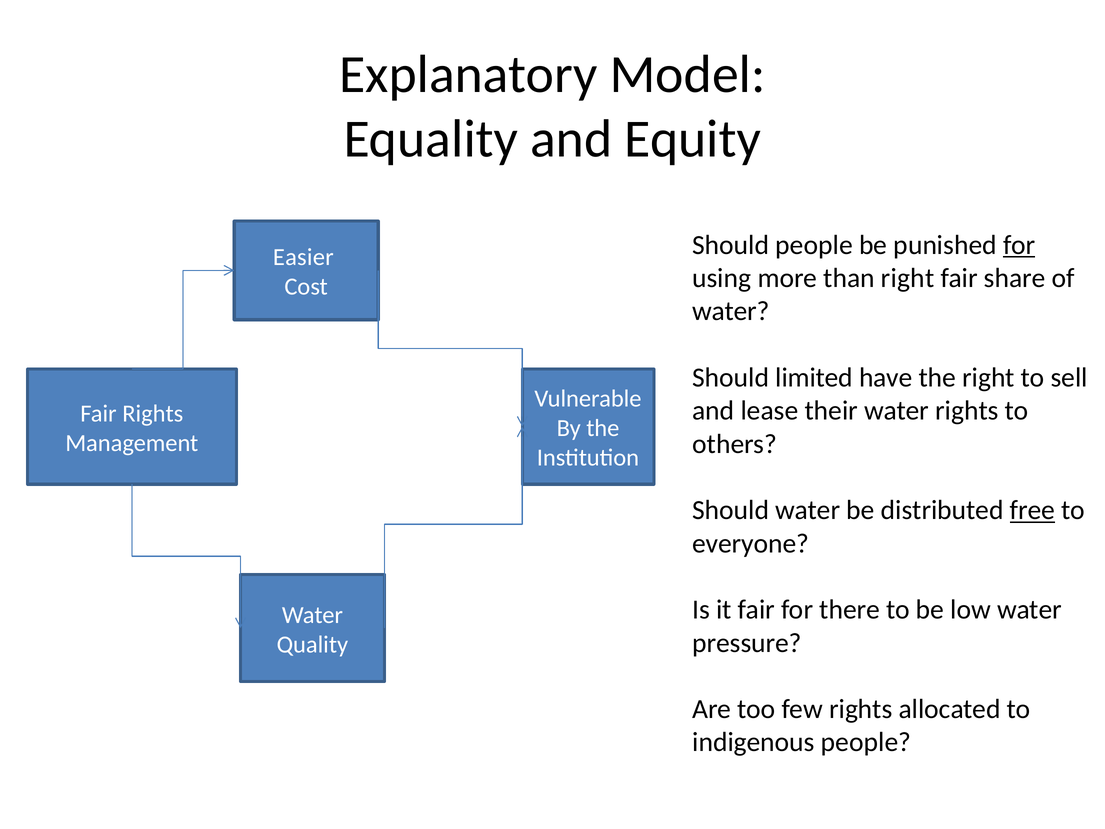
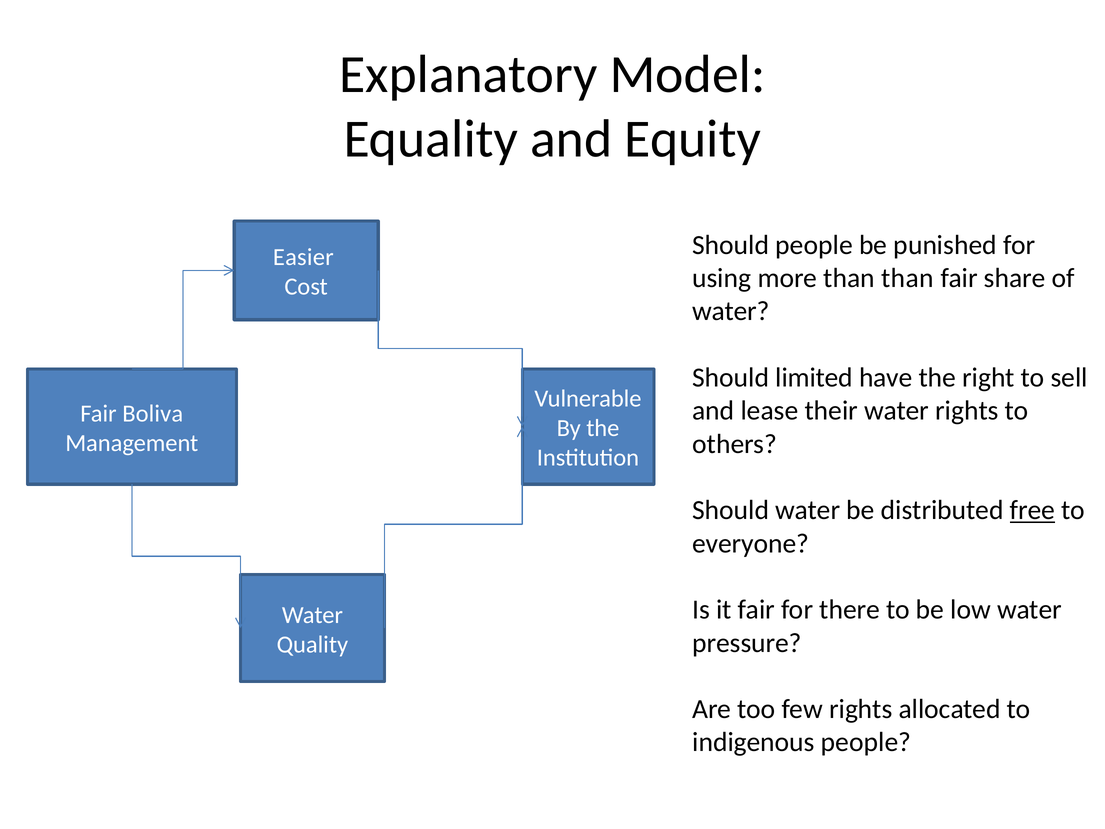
for at (1019, 245) underline: present -> none
than right: right -> than
Fair Rights: Rights -> Boliva
